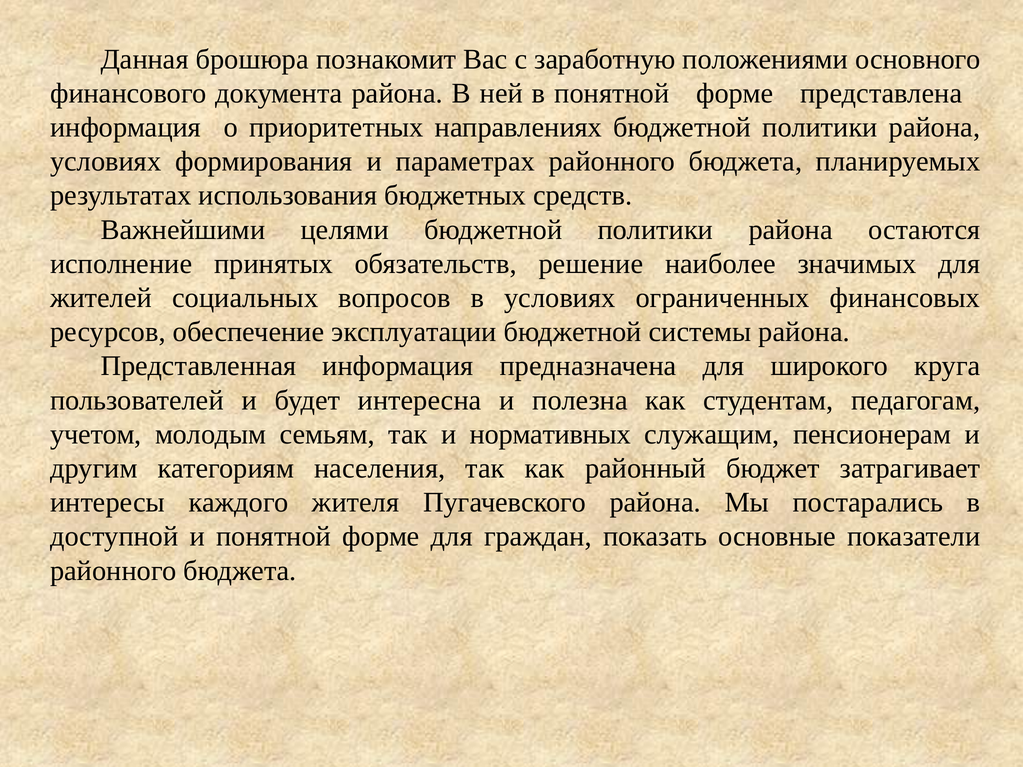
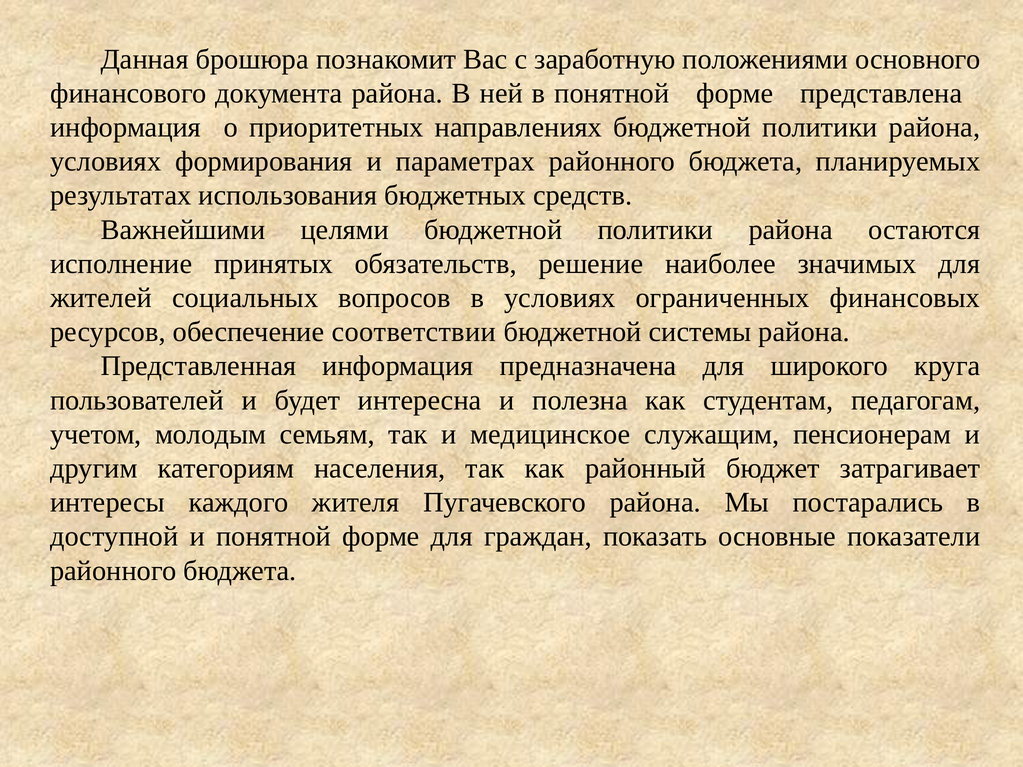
эксплуатации: эксплуатации -> соответствии
нормативных: нормативных -> медицинское
